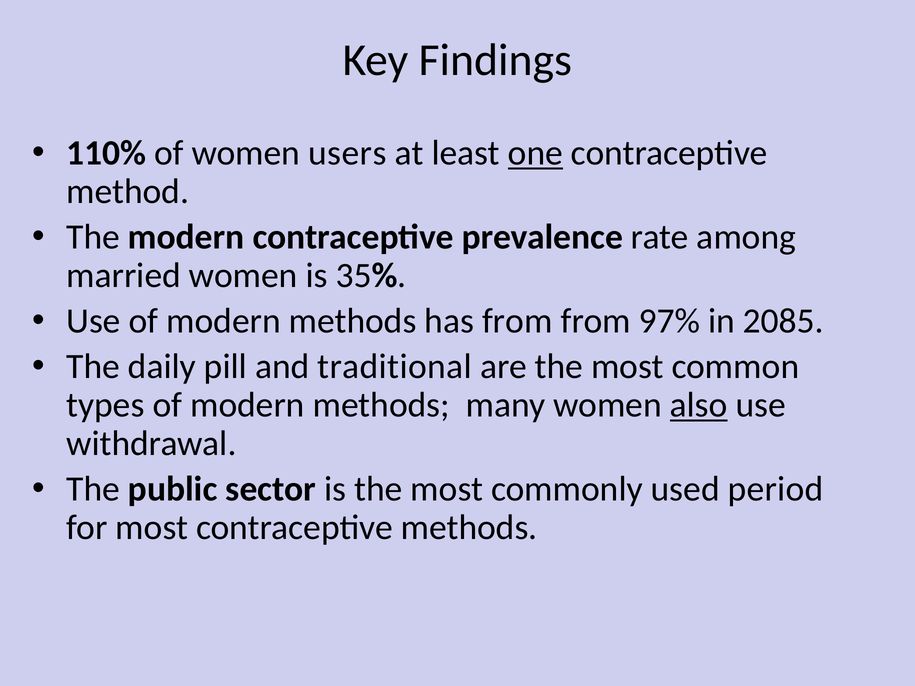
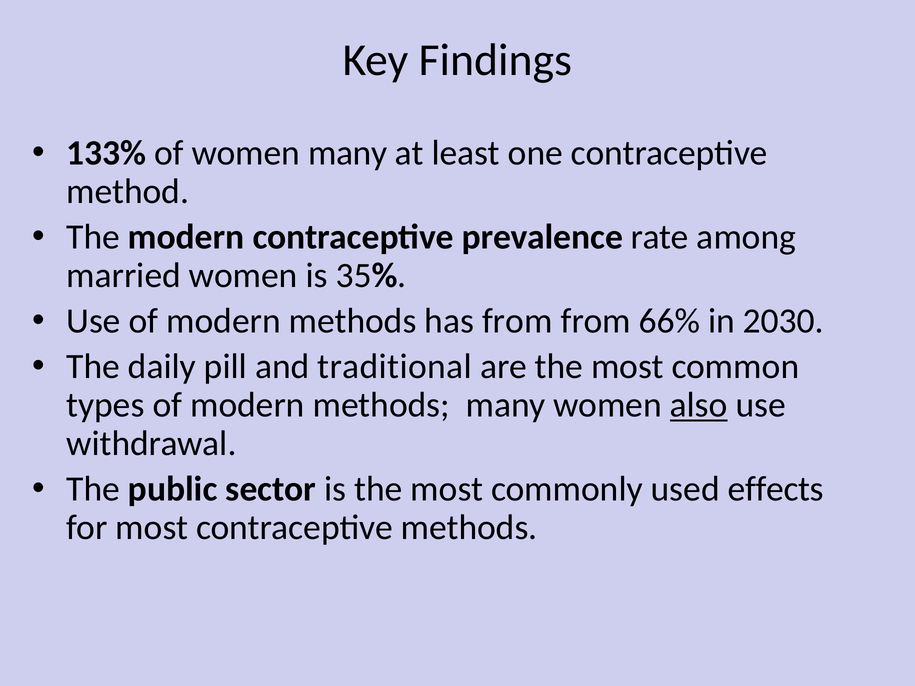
110%: 110% -> 133%
women users: users -> many
one underline: present -> none
97%: 97% -> 66%
2085: 2085 -> 2030
period: period -> effects
